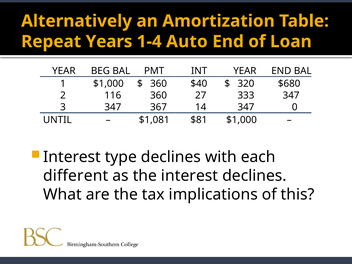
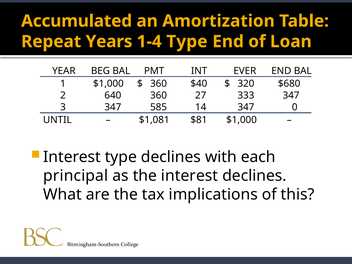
Alternatively: Alternatively -> Accumulated
1-4 Auto: Auto -> Type
INT YEAR: YEAR -> EVER
116: 116 -> 640
367: 367 -> 585
different: different -> principal
